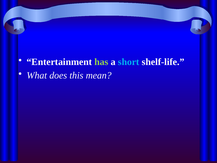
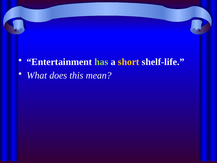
short colour: light blue -> yellow
